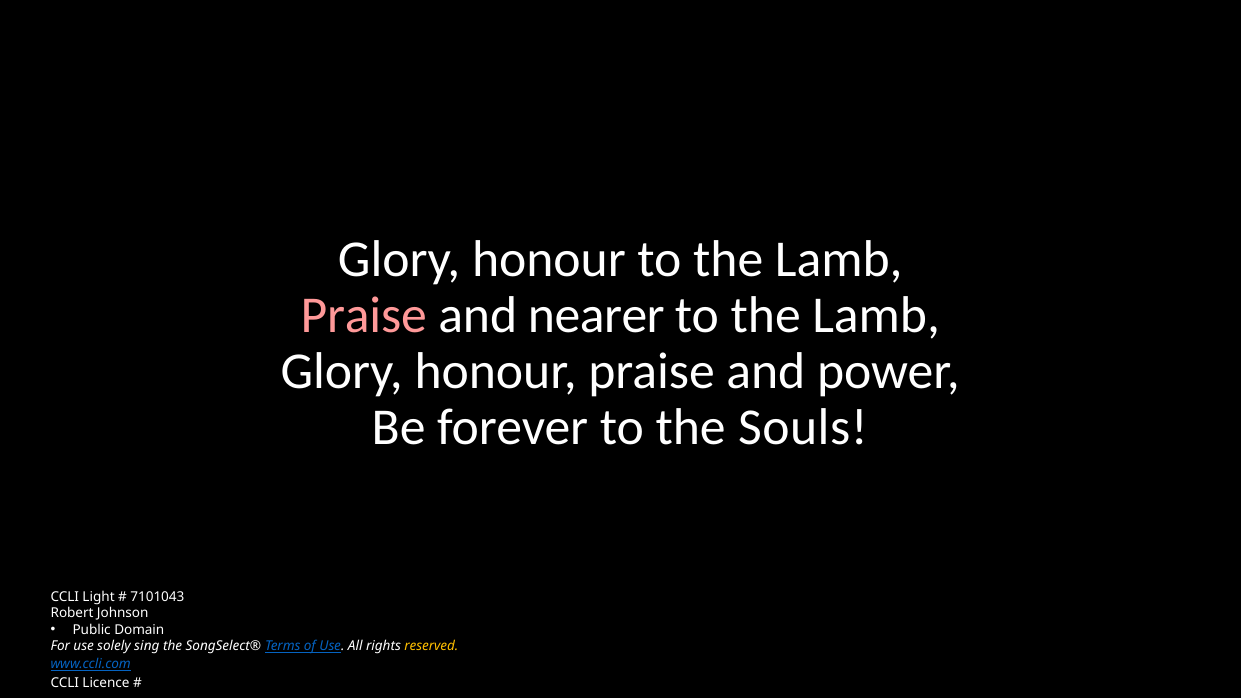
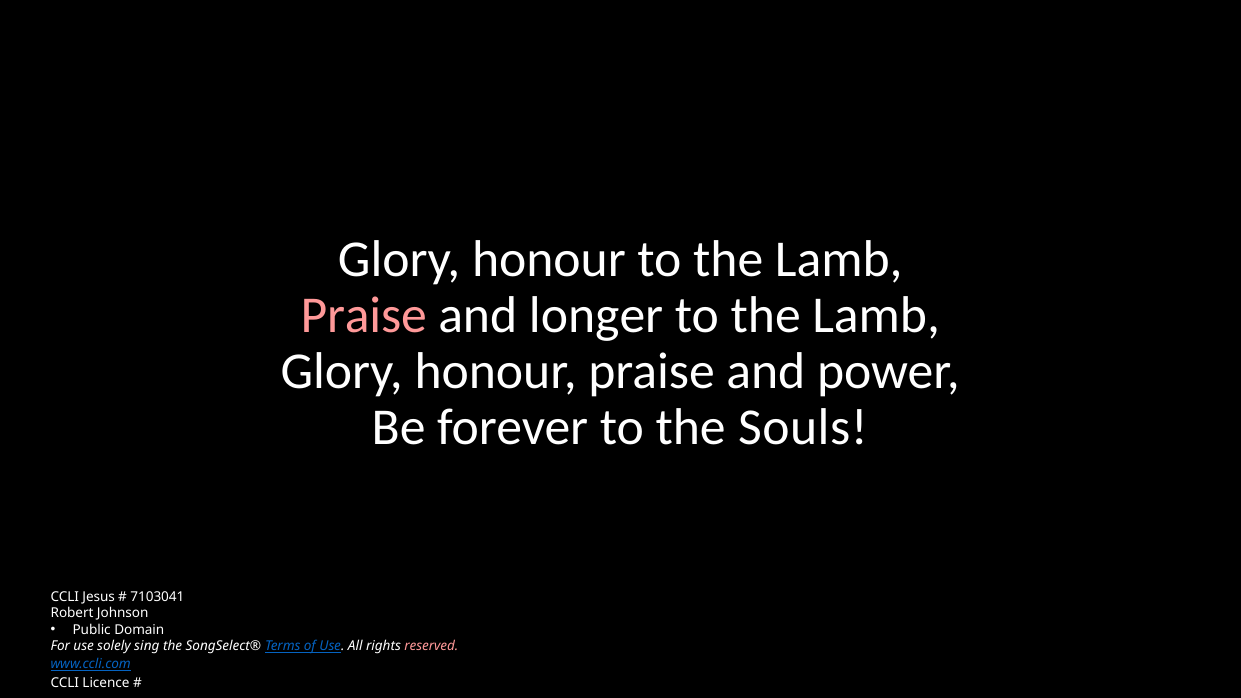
nearer: nearer -> longer
Light: Light -> Jesus
7101043: 7101043 -> 7103041
reserved colour: yellow -> pink
